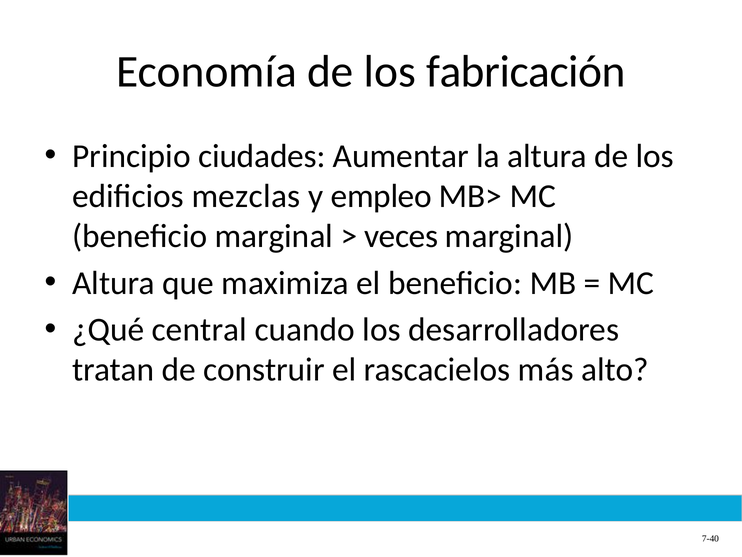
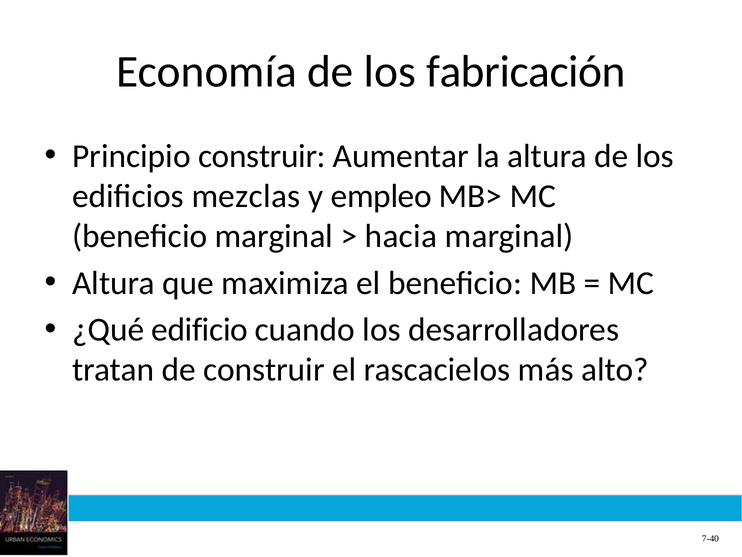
Principio ciudades: ciudades -> construir
veces: veces -> hacia
central: central -> edificio
